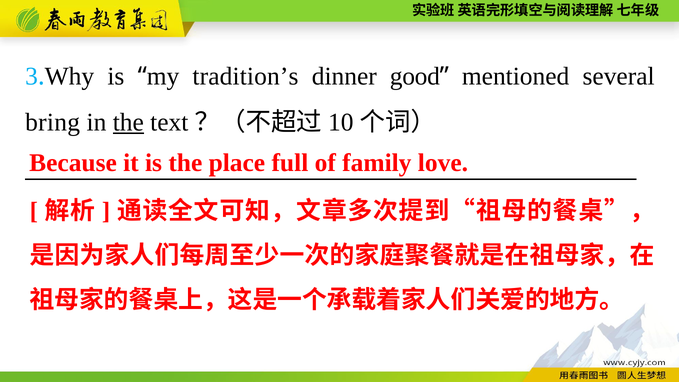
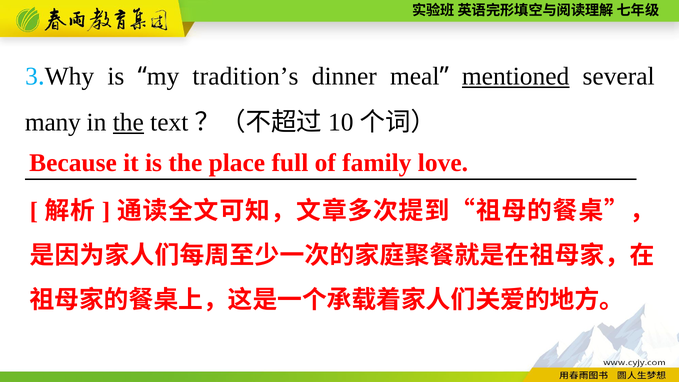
good: good -> meal
mentioned underline: none -> present
bring: bring -> many
